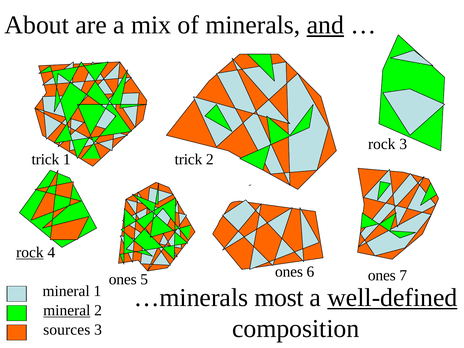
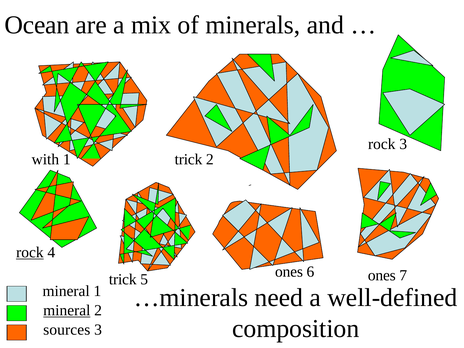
About: About -> Ocean
and underline: present -> none
trick at (45, 160): trick -> with
ones at (123, 279): ones -> trick
most: most -> need
well-defined underline: present -> none
